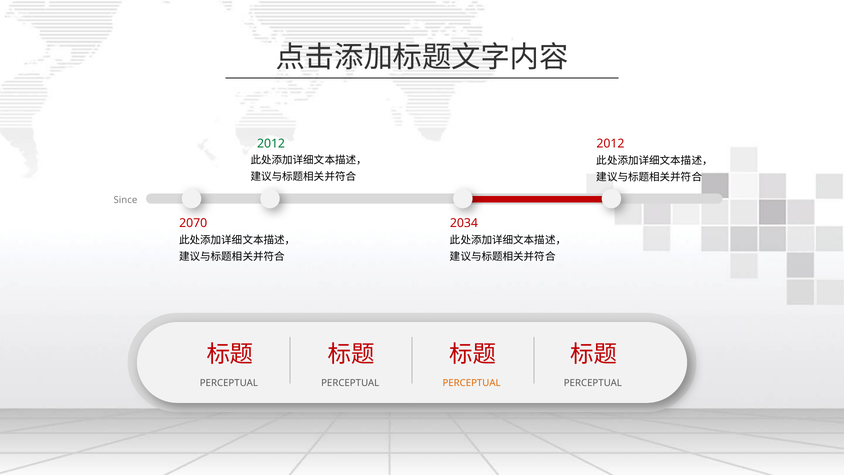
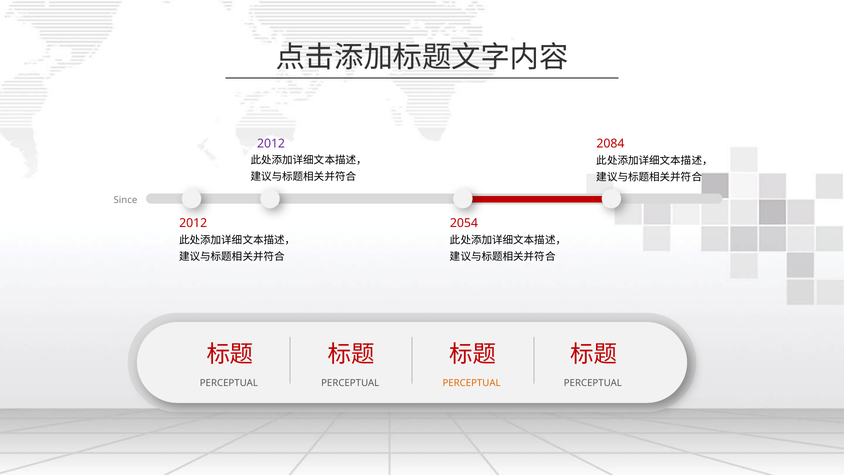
2012 at (271, 143) colour: green -> purple
2012 at (610, 143): 2012 -> 2084
2070 at (193, 223): 2070 -> 2012
2034: 2034 -> 2054
